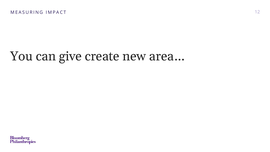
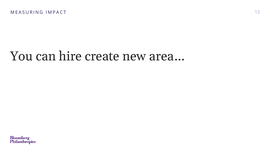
give: give -> hire
